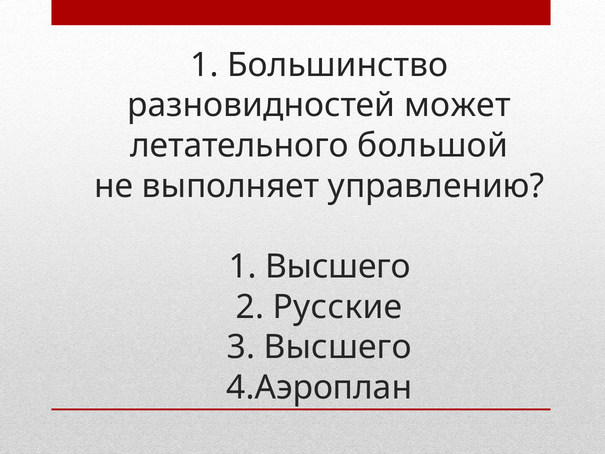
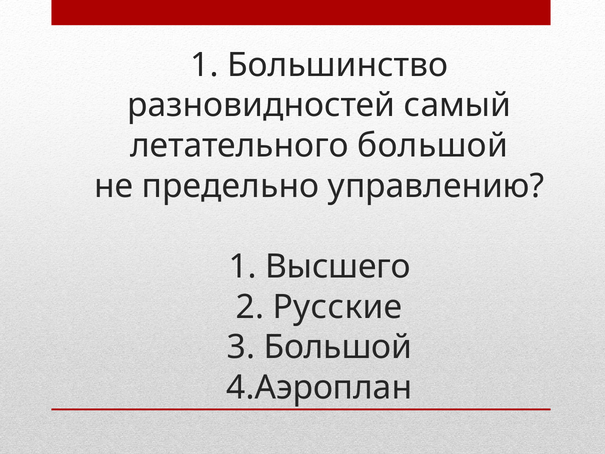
может: может -> самый
выполняет: выполняет -> предельно
3 Высшего: Высшего -> Большой
